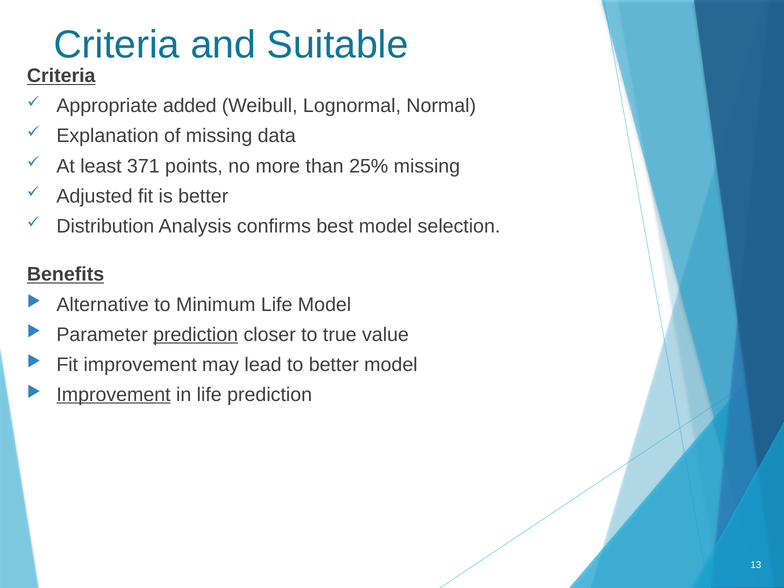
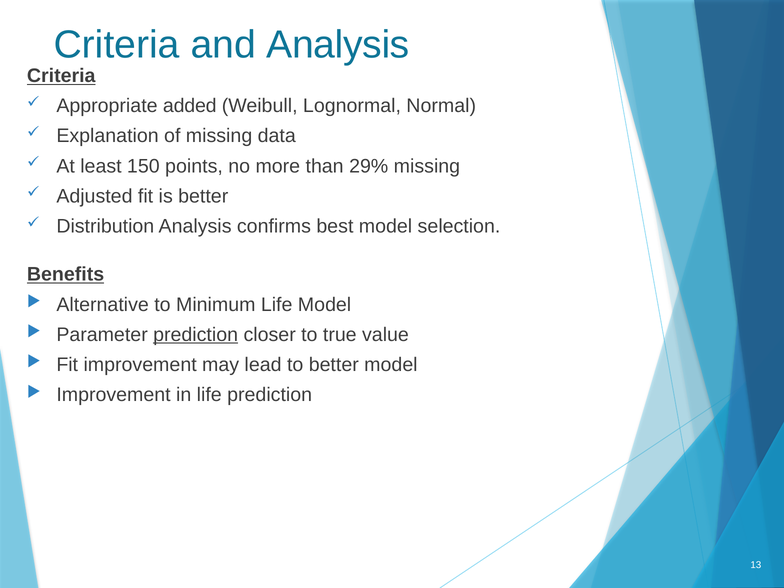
and Suitable: Suitable -> Analysis
371: 371 -> 150
25%: 25% -> 29%
Improvement at (114, 395) underline: present -> none
